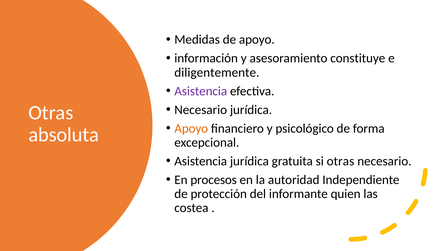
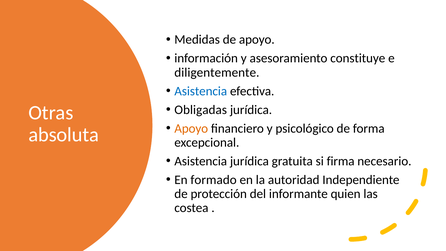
Asistencia at (201, 91) colour: purple -> blue
Necesario at (201, 110): Necesario -> Obligadas
si otras: otras -> firma
procesos: procesos -> formado
